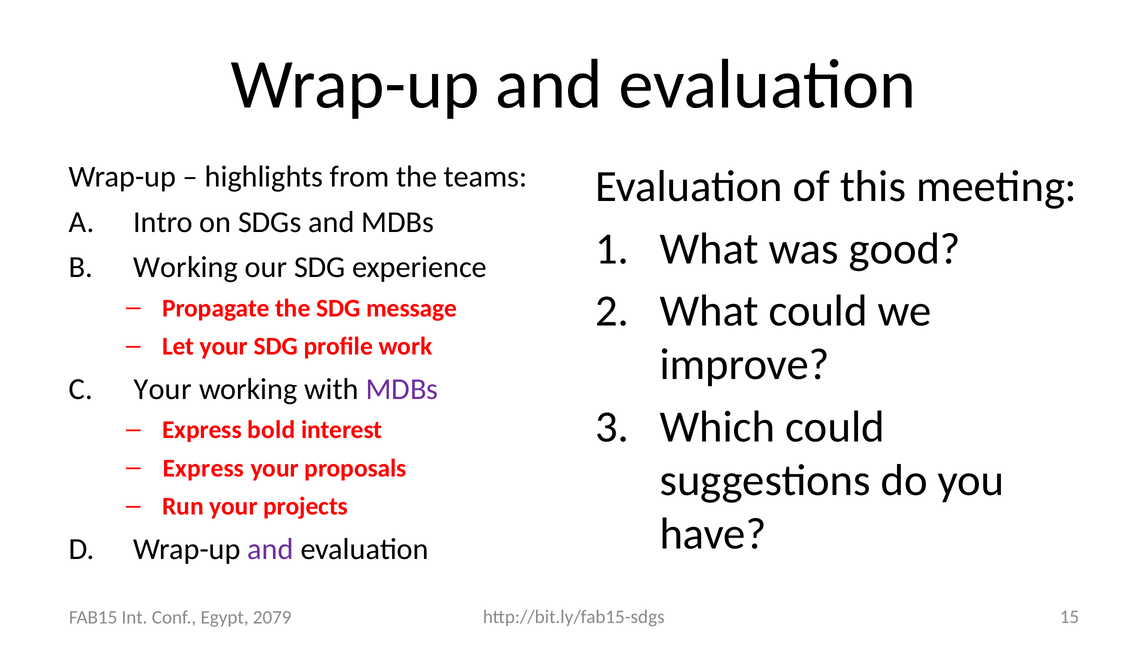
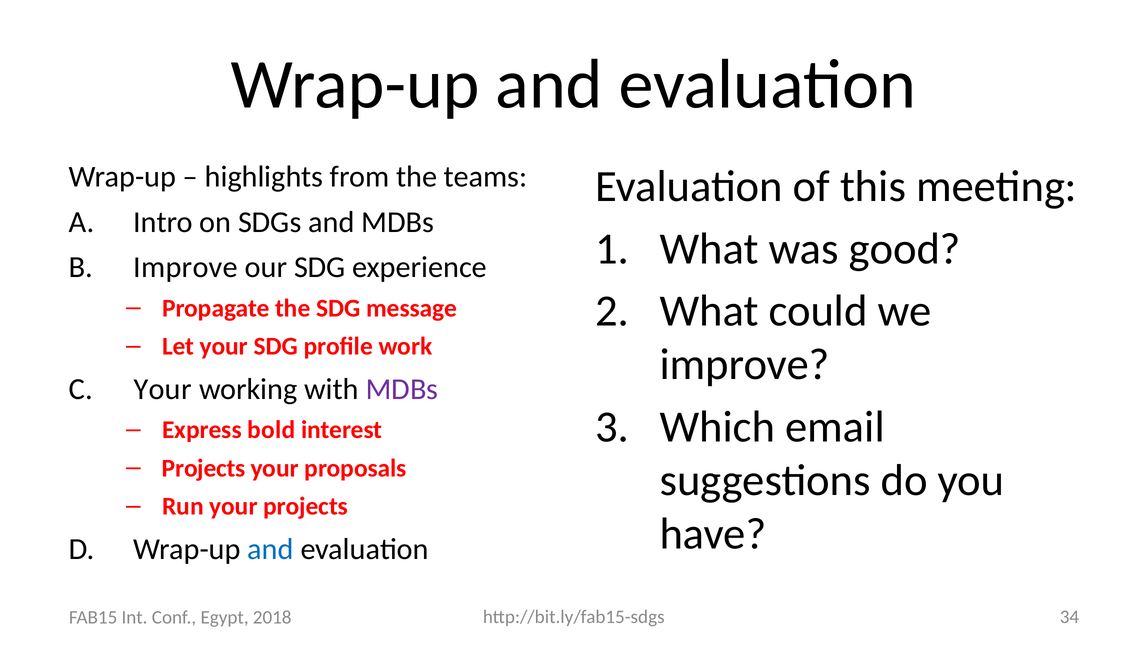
Working at (186, 267): Working -> Improve
Which could: could -> email
Express at (203, 468): Express -> Projects
and at (271, 549) colour: purple -> blue
15: 15 -> 34
2079: 2079 -> 2018
